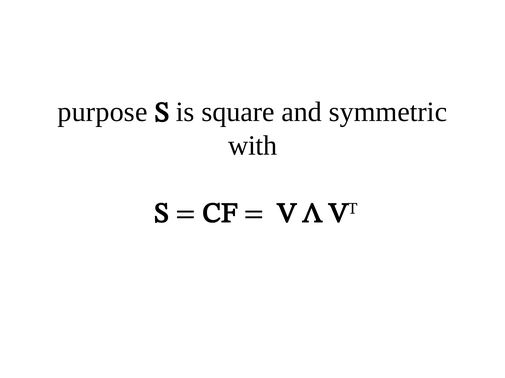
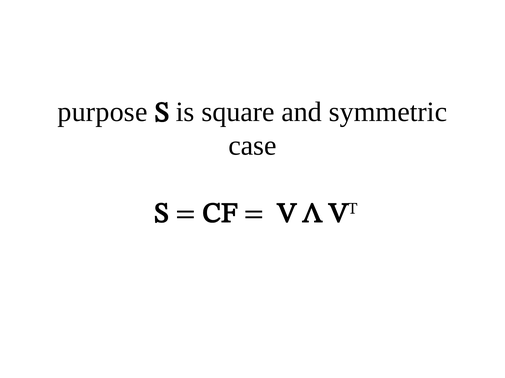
with: with -> case
